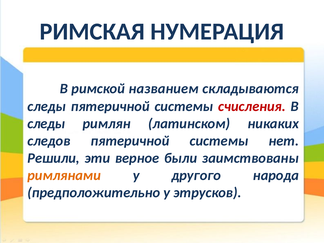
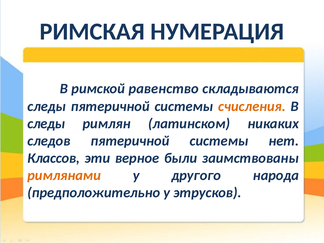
названием: названием -> равенство
счисления colour: red -> orange
Решили: Решили -> Классов
